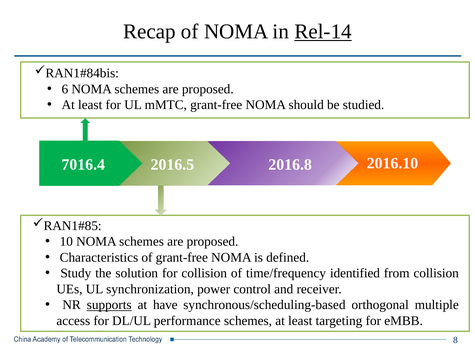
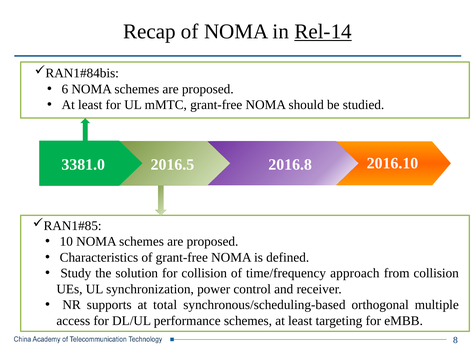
7016.4: 7016.4 -> 3381.0
identified: identified -> approach
supports underline: present -> none
have: have -> total
